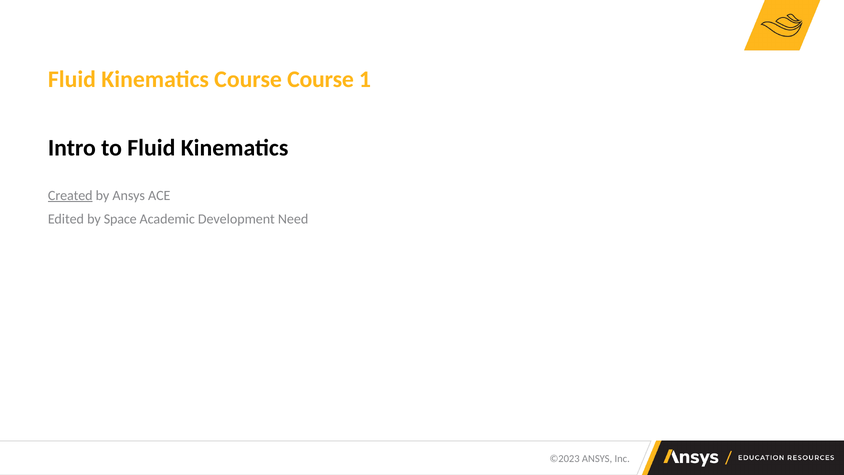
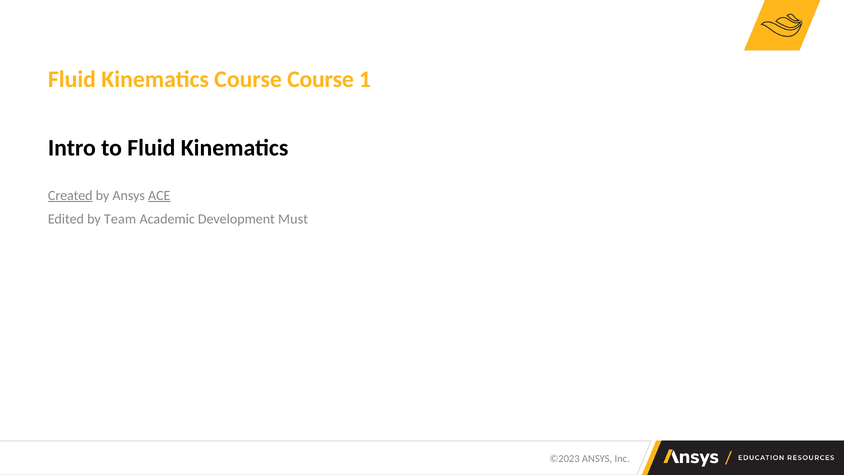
ACE underline: none -> present
Space: Space -> Team
Need: Need -> Must
